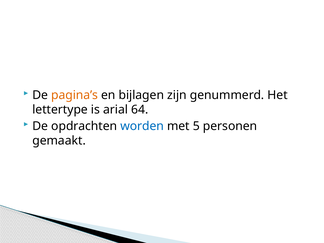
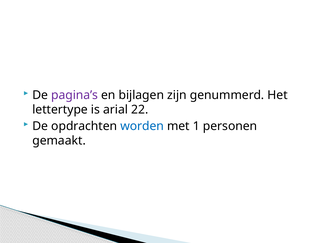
pagina’s colour: orange -> purple
64: 64 -> 22
5: 5 -> 1
